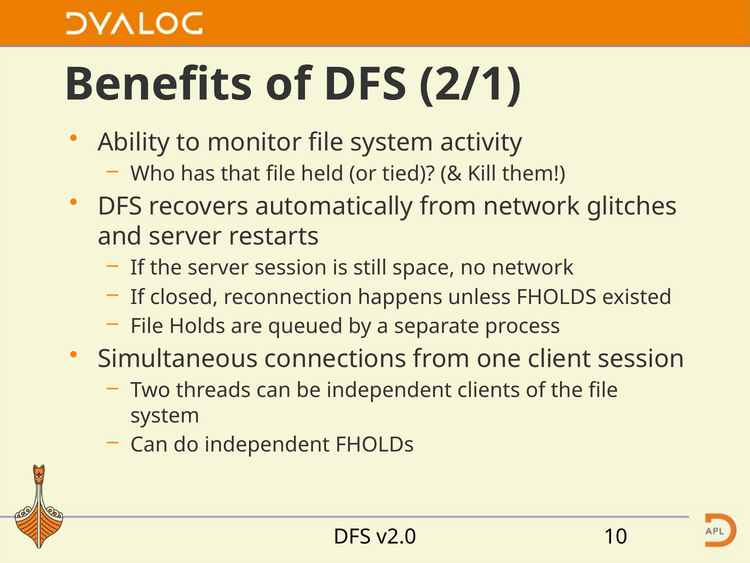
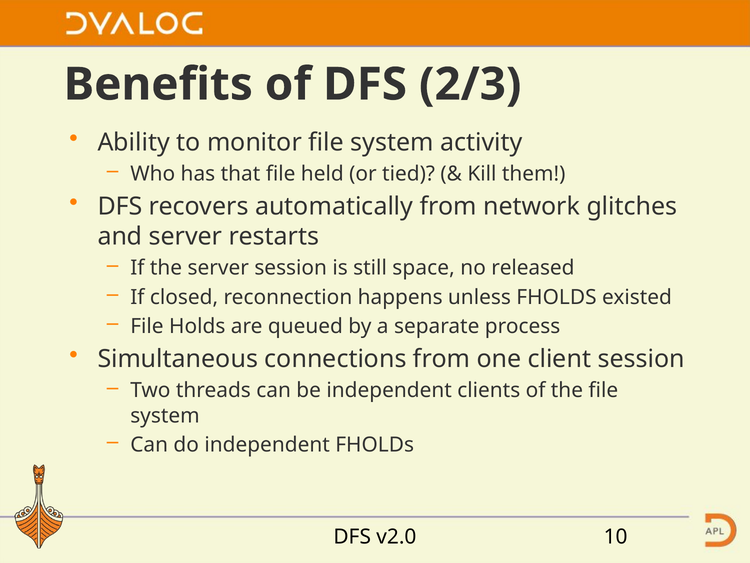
2/1: 2/1 -> 2/3
no network: network -> released
